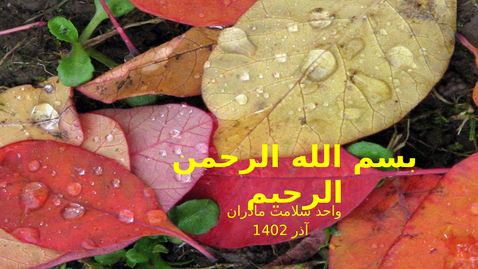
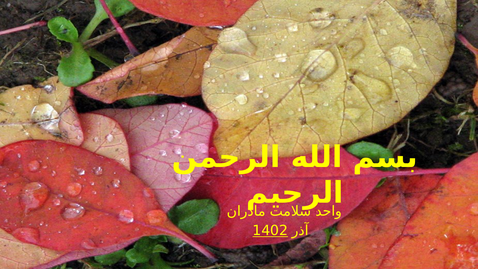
1402 underline: none -> present
